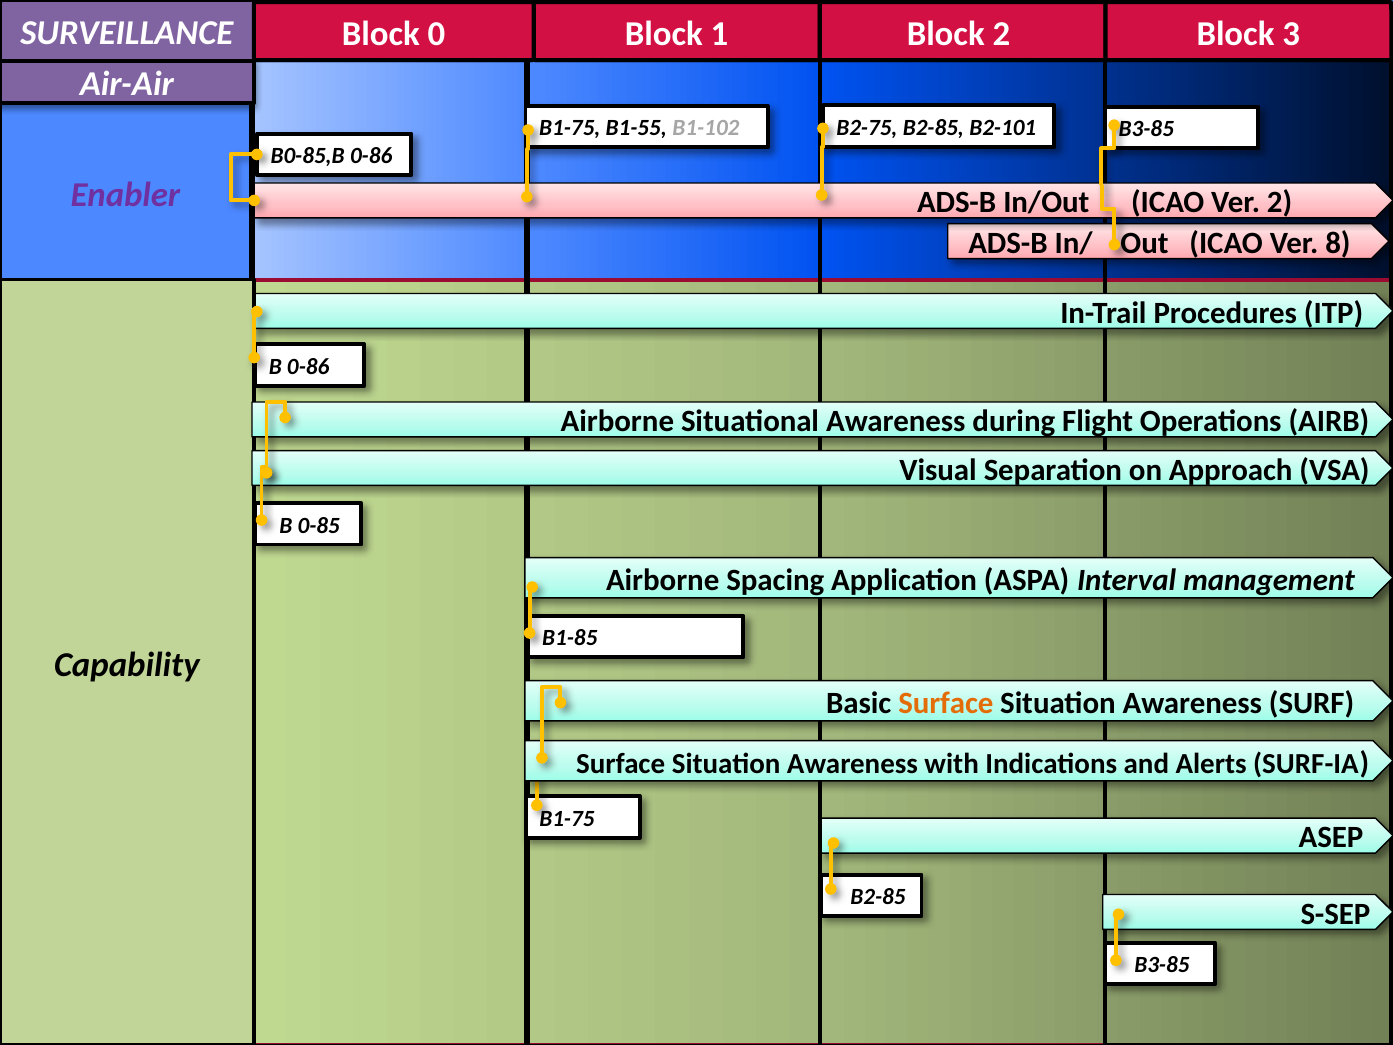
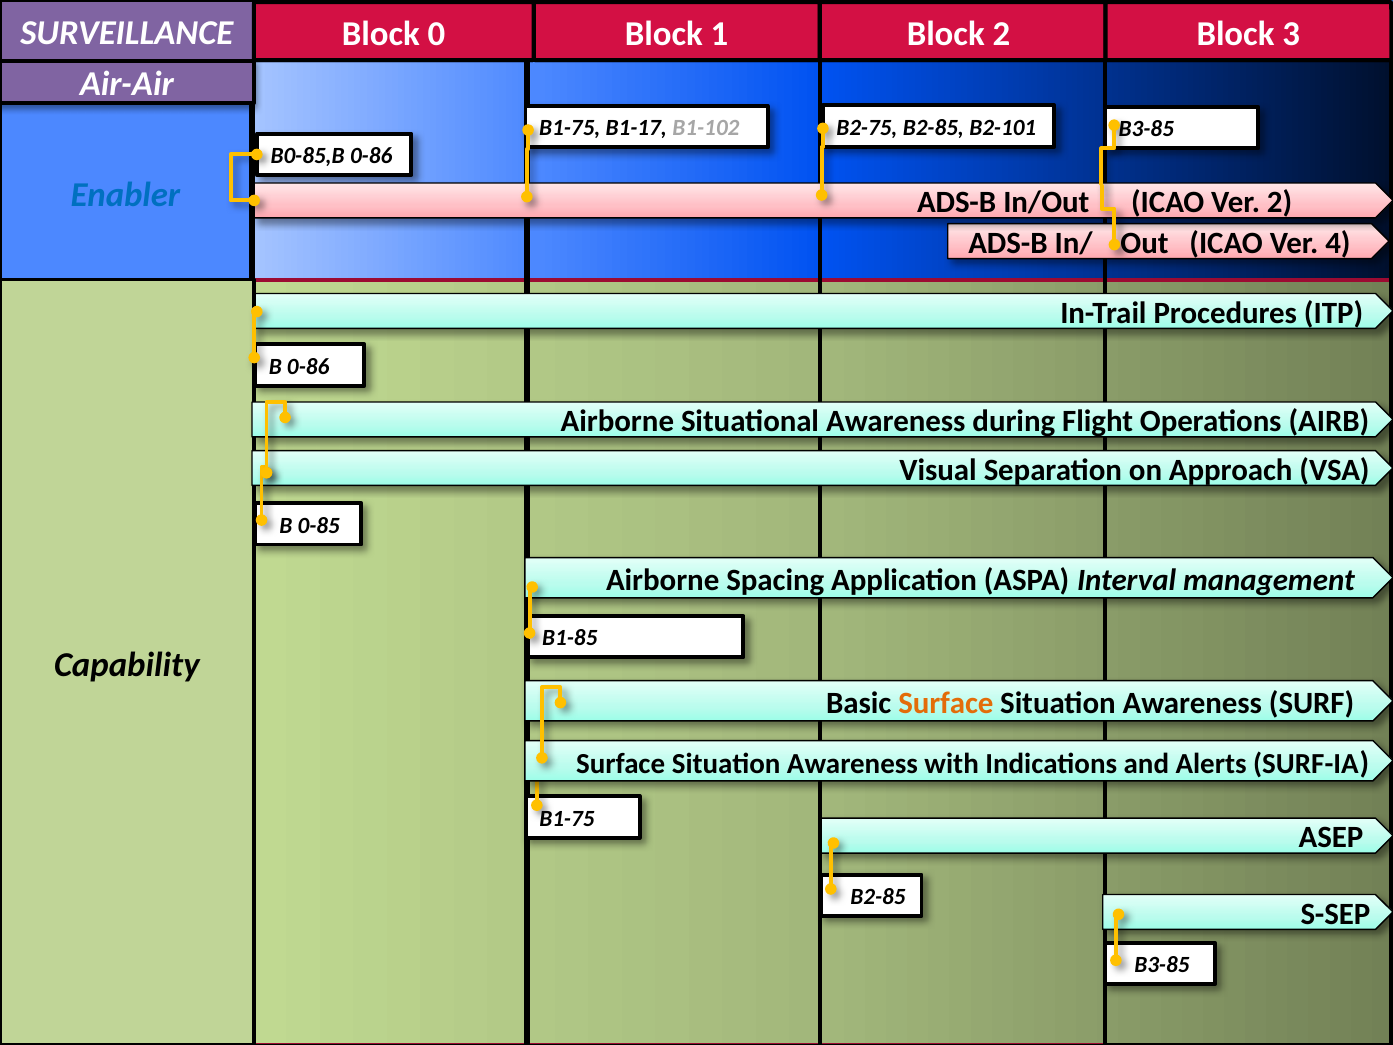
B1-55: B1-55 -> B1-17
Enabler colour: purple -> blue
8: 8 -> 4
